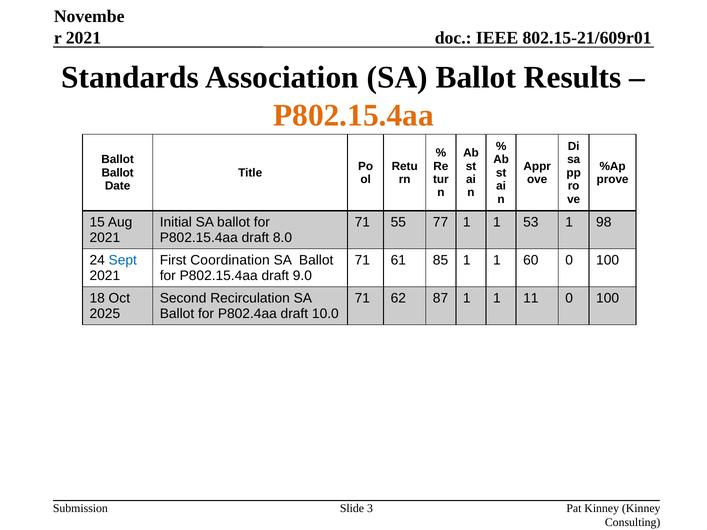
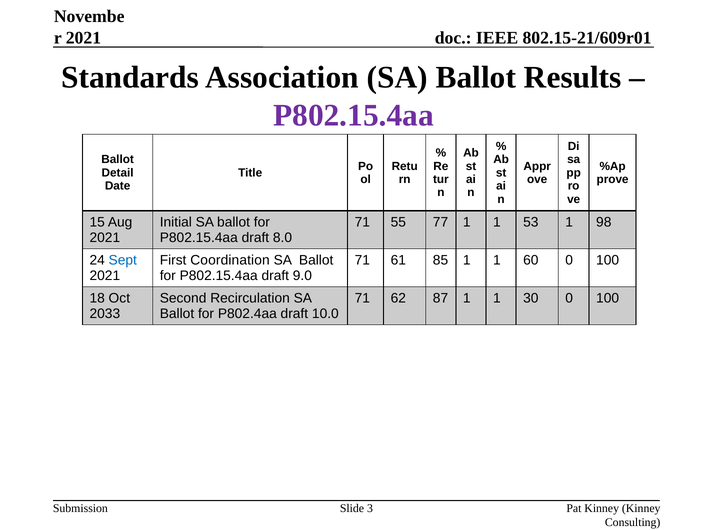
P802.15.4aa at (353, 115) colour: orange -> purple
Ballot at (118, 173): Ballot -> Detail
11: 11 -> 30
2025: 2025 -> 2033
